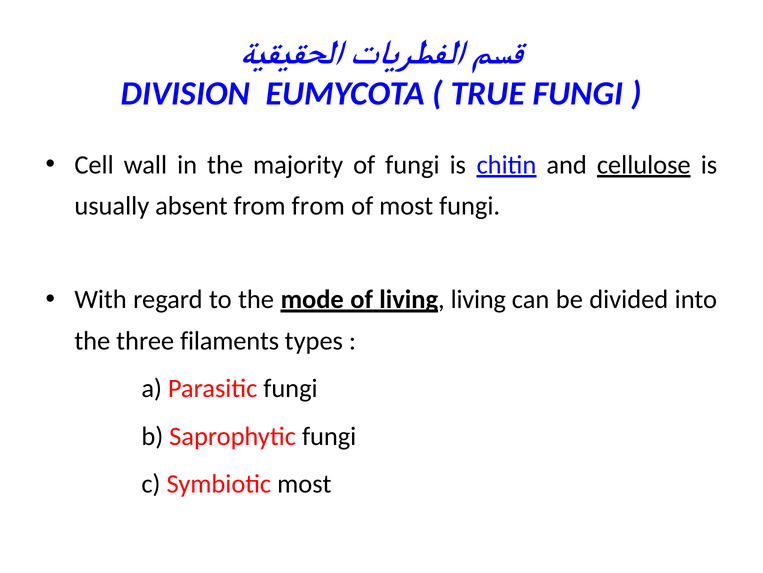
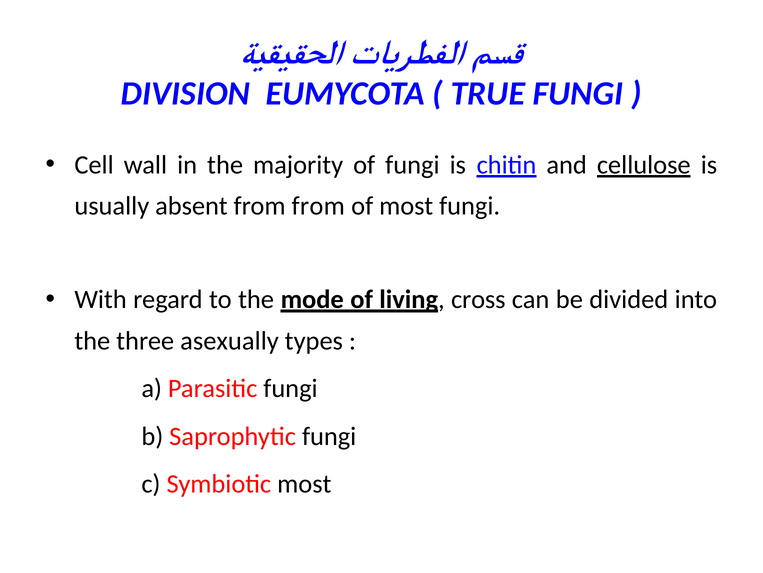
living living: living -> cross
filaments: filaments -> asexually
